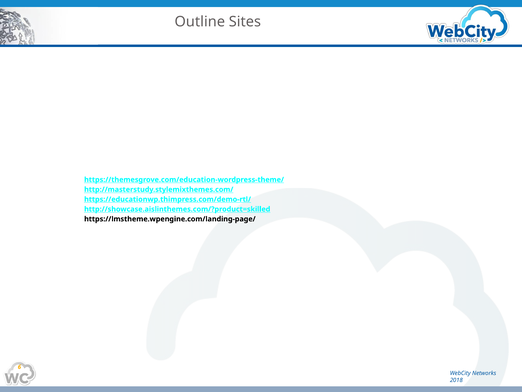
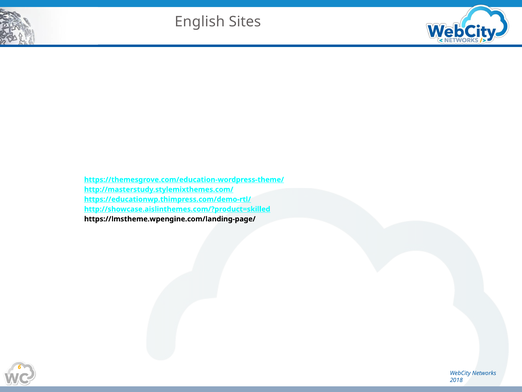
Outline: Outline -> English
